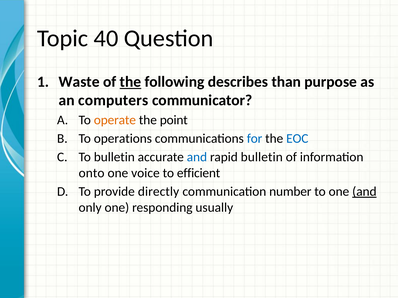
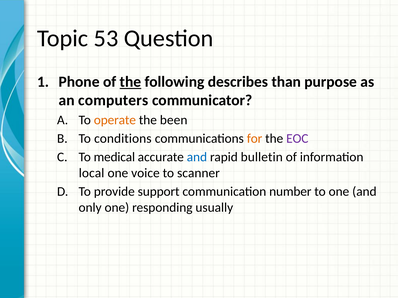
40: 40 -> 53
Waste: Waste -> Phone
point: point -> been
operations: operations -> conditions
for colour: blue -> orange
EOC colour: blue -> purple
To bulletin: bulletin -> medical
onto: onto -> local
efficient: efficient -> scanner
directly: directly -> support
and at (364, 192) underline: present -> none
